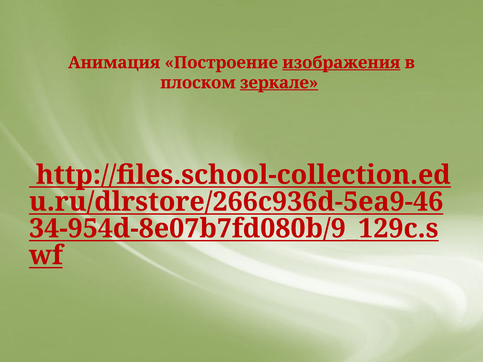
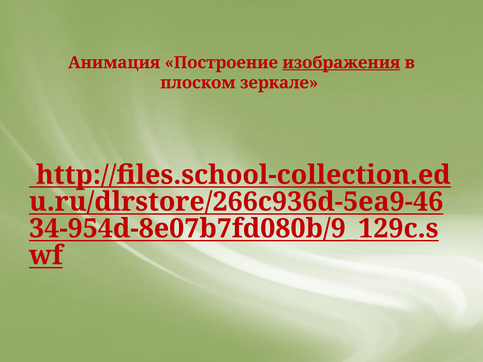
зеркале underline: present -> none
